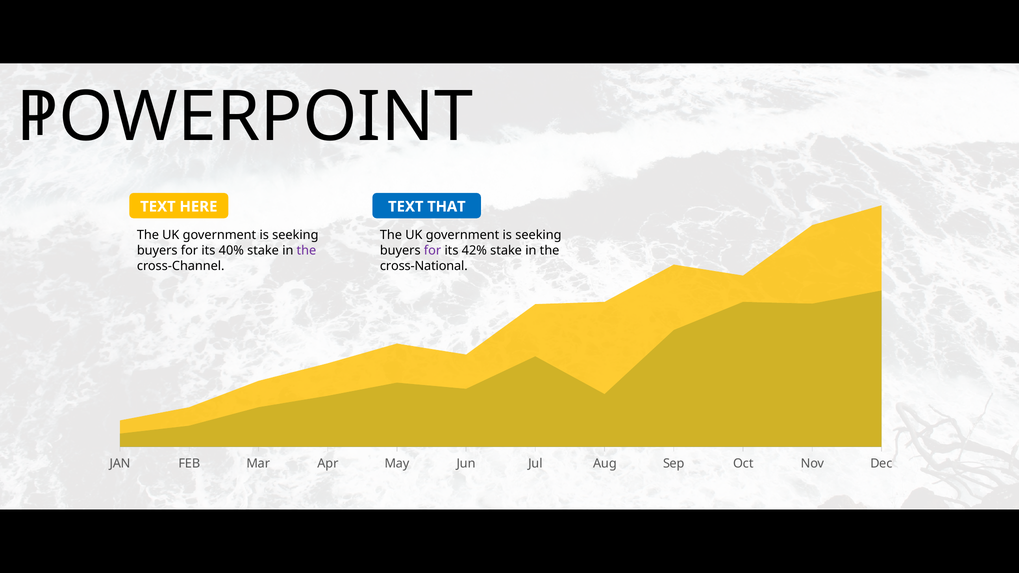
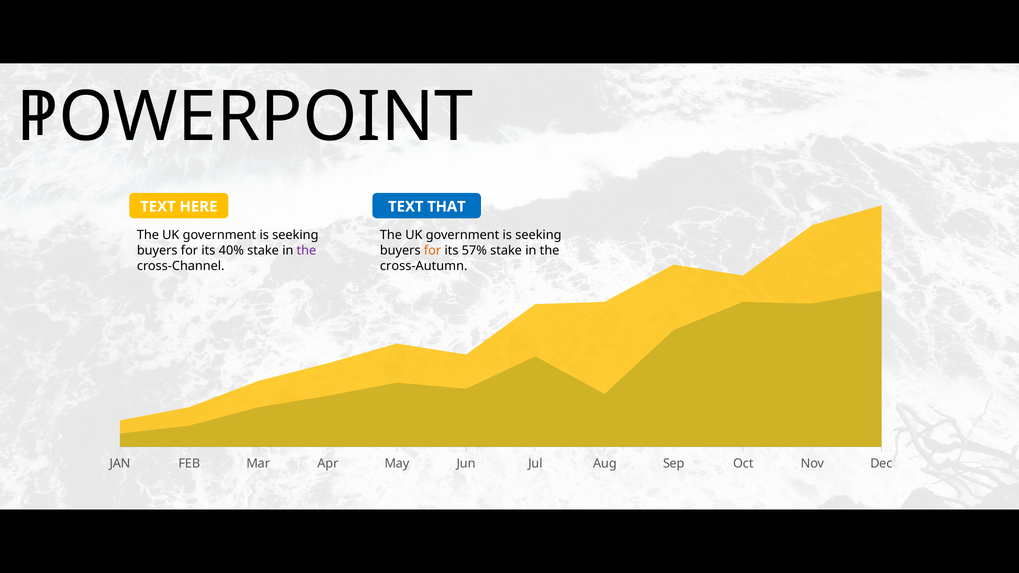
for at (432, 251) colour: purple -> orange
42%: 42% -> 57%
cross-National: cross-National -> cross-Autumn
